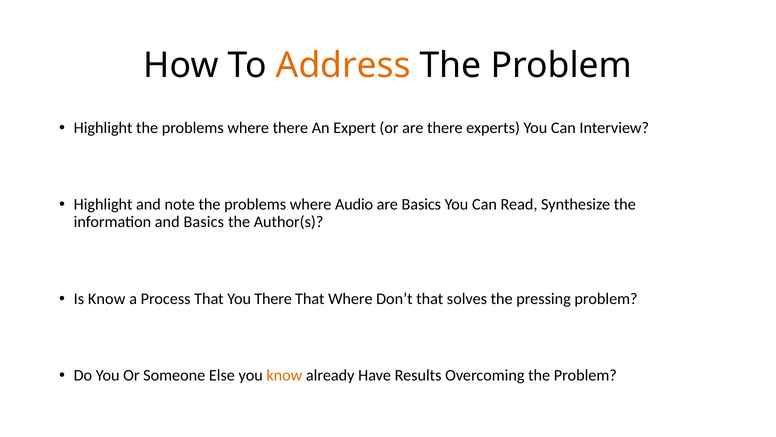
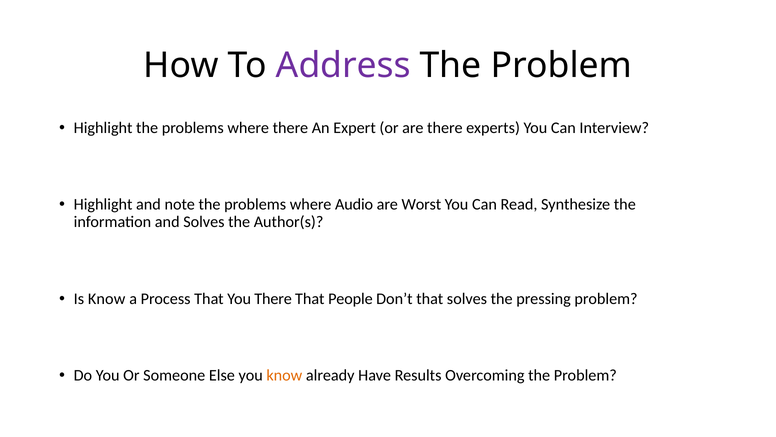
Address colour: orange -> purple
are Basics: Basics -> Worst
and Basics: Basics -> Solves
That Where: Where -> People
